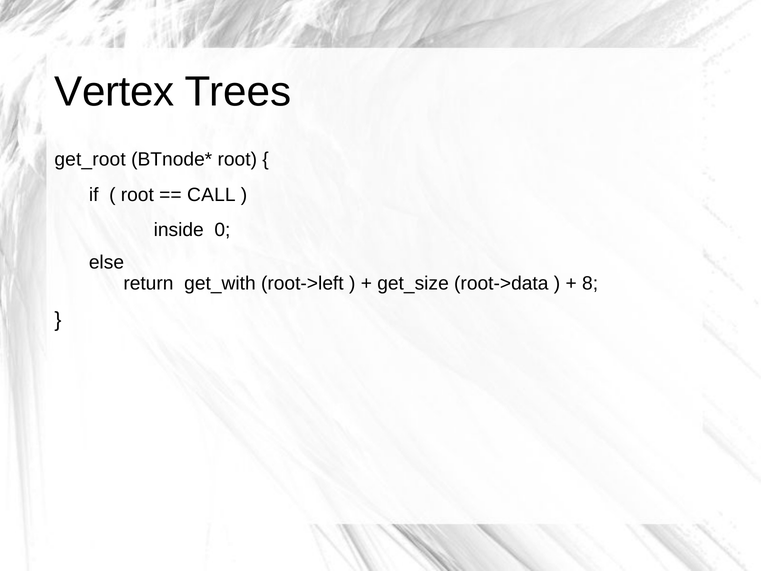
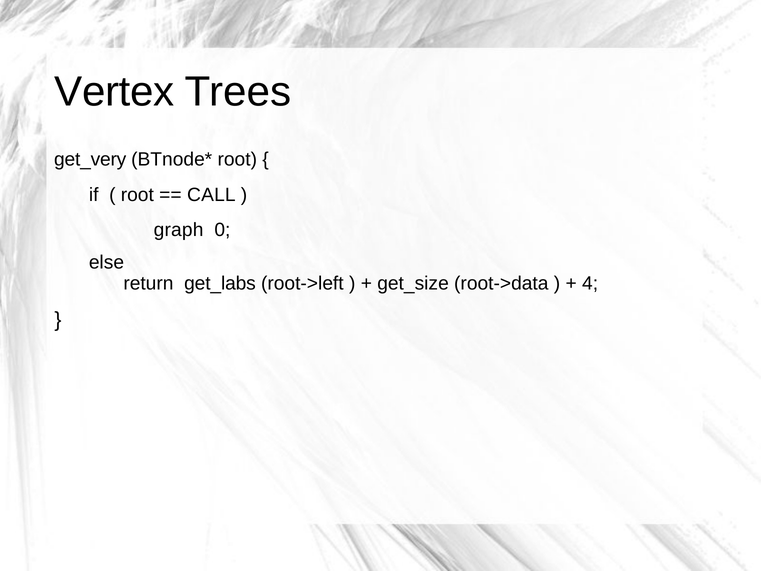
get_root: get_root -> get_very
inside: inside -> graph
get_with: get_with -> get_labs
8: 8 -> 4
